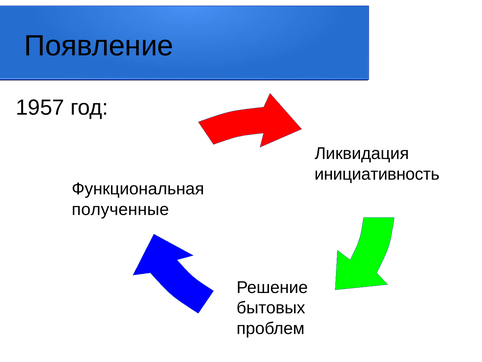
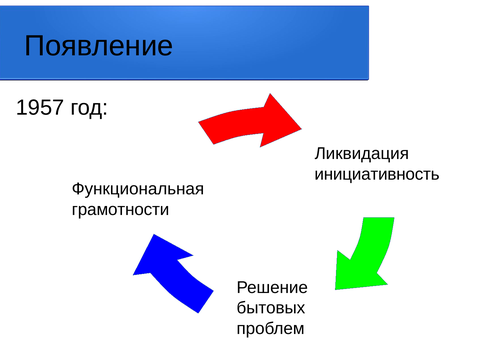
полученные: полученные -> грамотности
